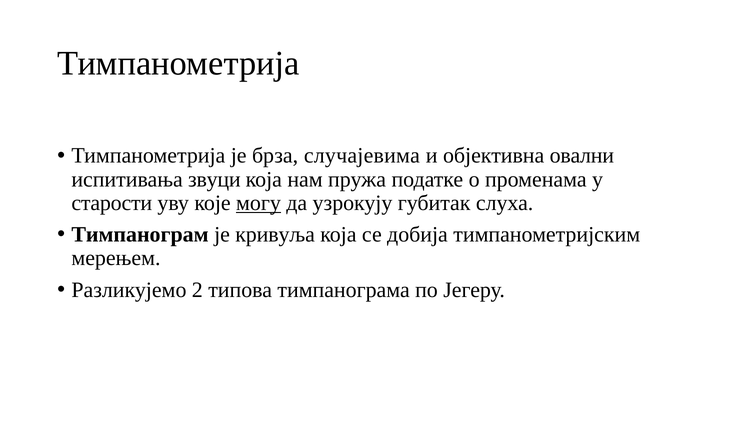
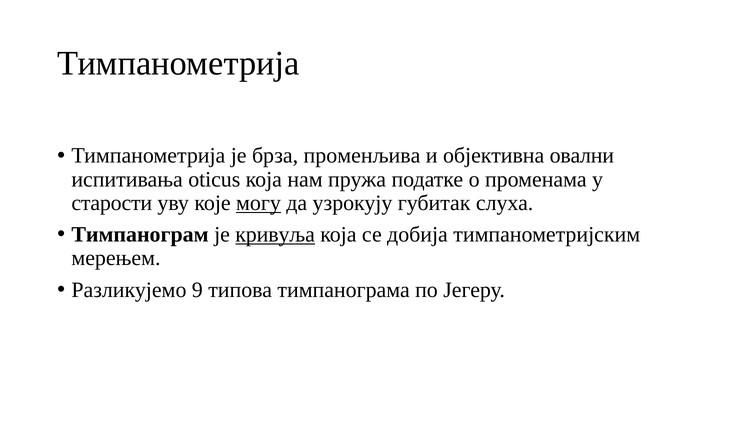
случајевима: случајевима -> променљива
звуци: звуци -> oticus
кривуља underline: none -> present
2: 2 -> 9
